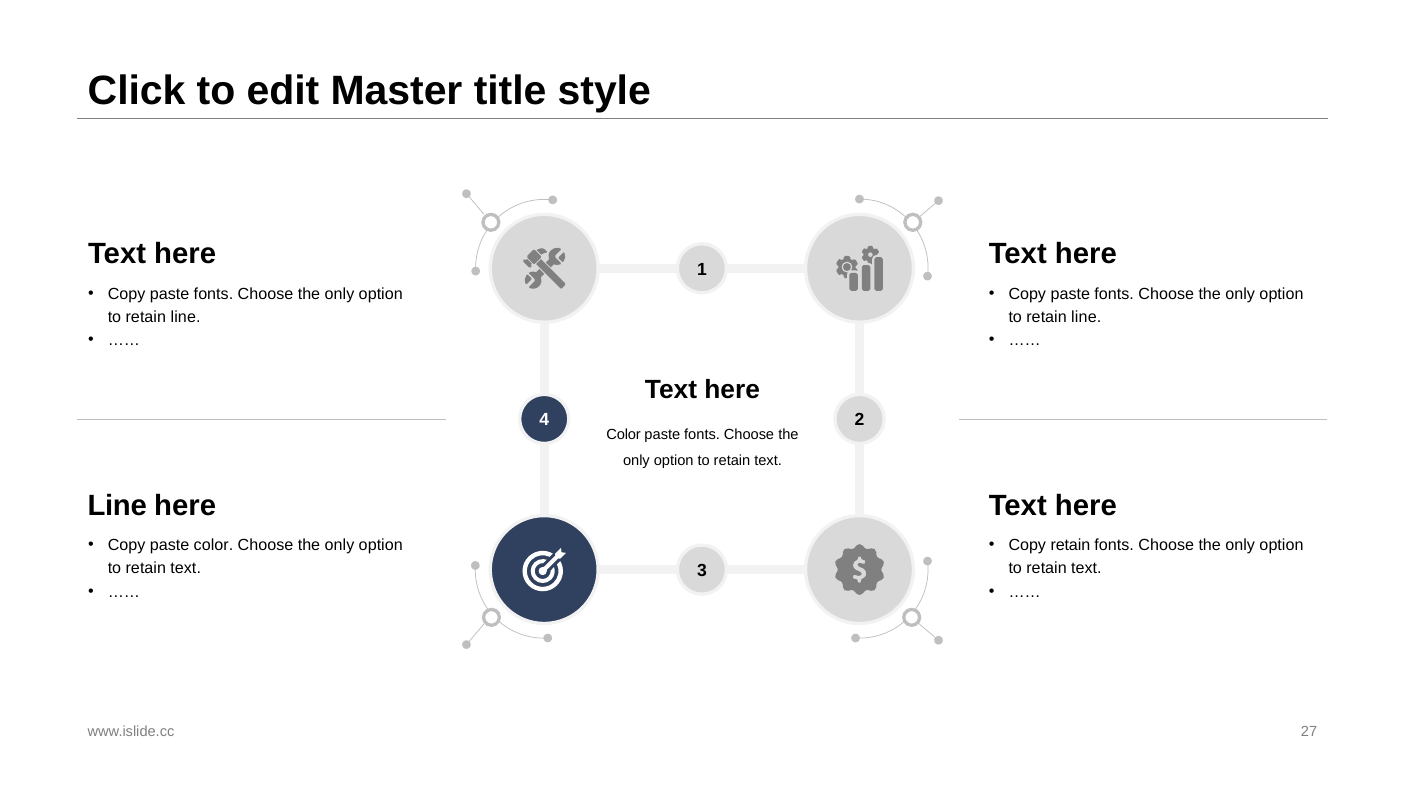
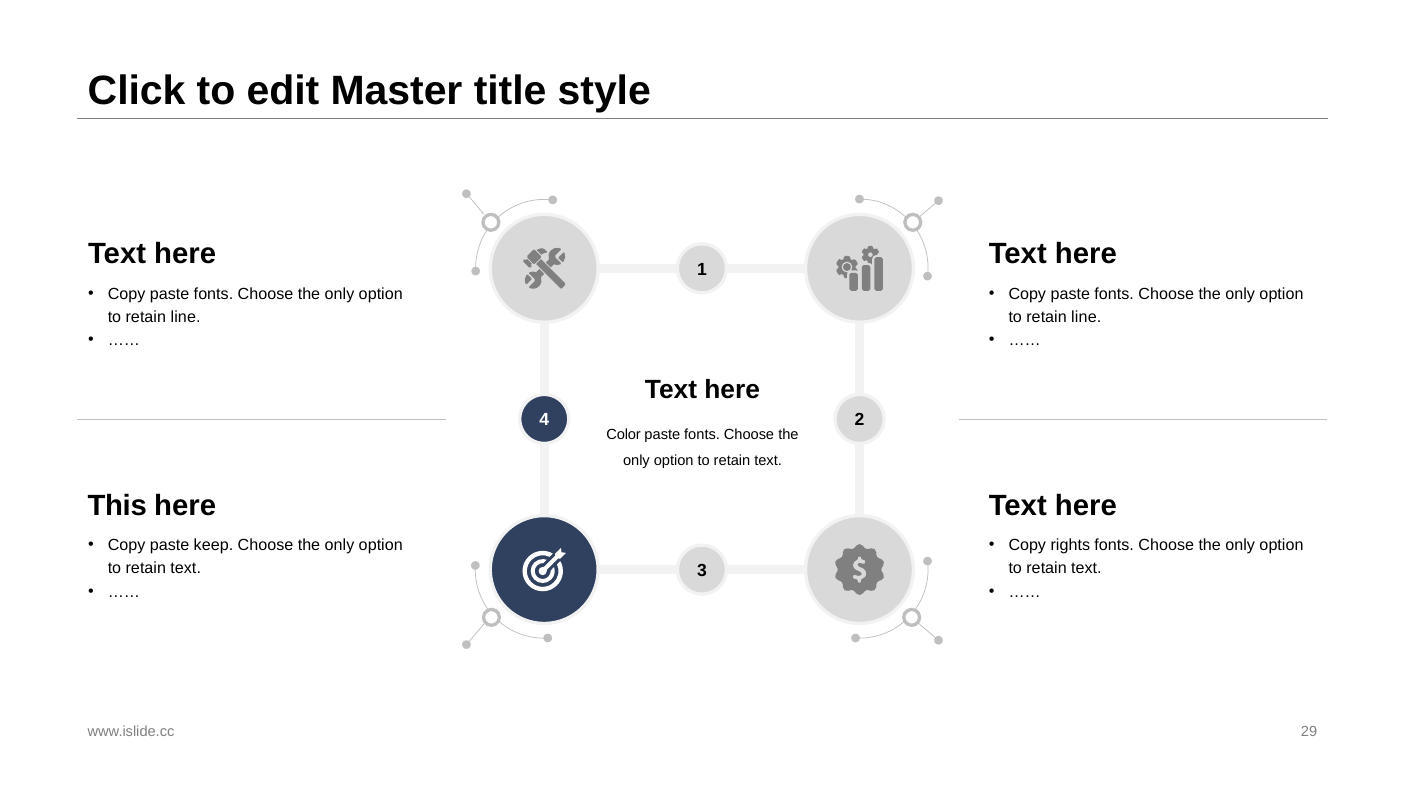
Line at (117, 506): Line -> This
paste color: color -> keep
Copy retain: retain -> rights
27: 27 -> 29
